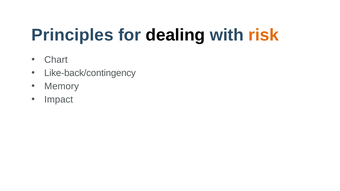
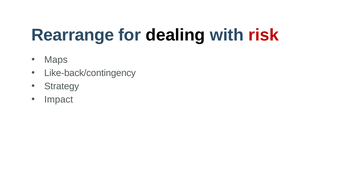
Principles: Principles -> Rearrange
risk colour: orange -> red
Chart: Chart -> Maps
Memory: Memory -> Strategy
